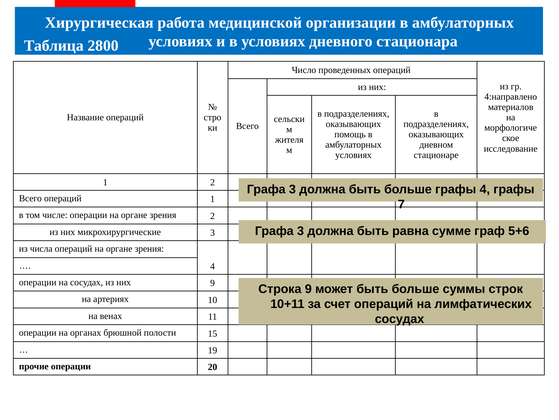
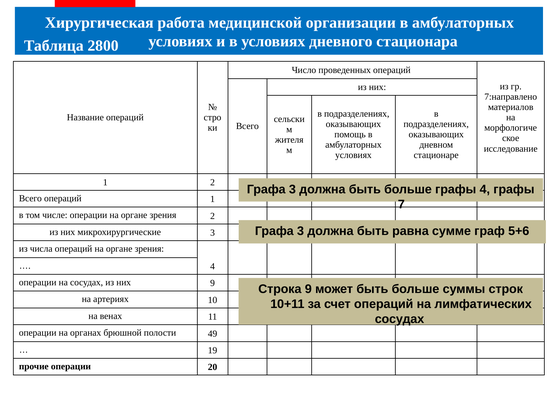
4:направлено: 4:направлено -> 7:направлено
15: 15 -> 49
